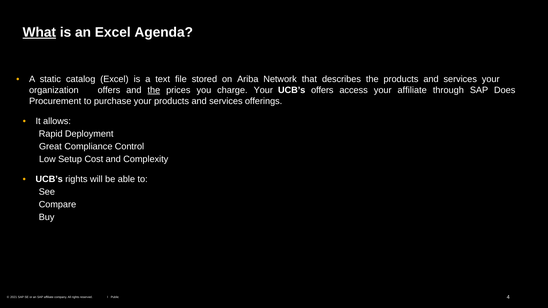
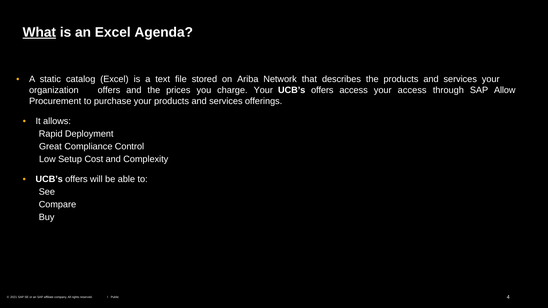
the at (154, 90) underline: present -> none
your affiliate: affiliate -> access
Does: Does -> Allow
rights at (76, 179): rights -> offers
